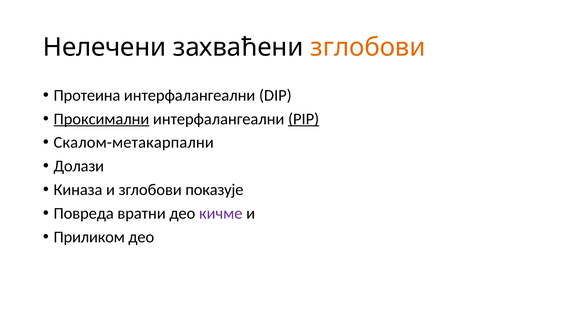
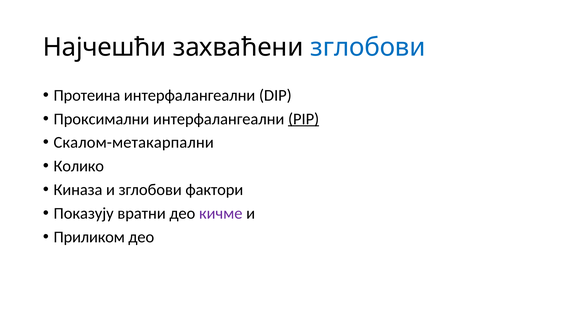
Нелечени: Нелечени -> Најчешћи
зглобови at (368, 47) colour: orange -> blue
Проксимални underline: present -> none
Долази: Долази -> Колико
показује: показује -> фактори
Повреда: Повреда -> Показују
